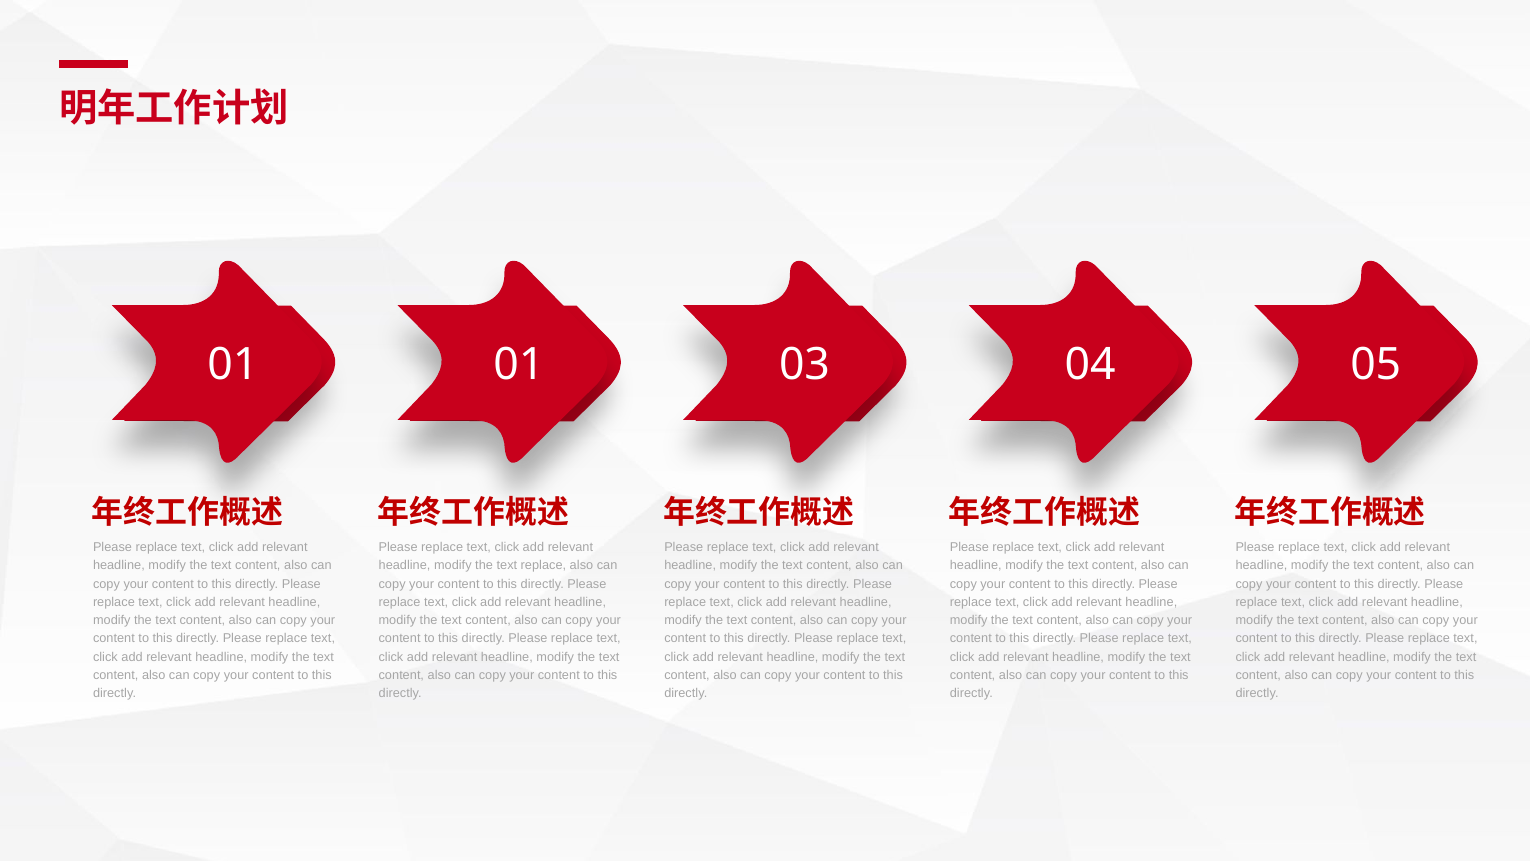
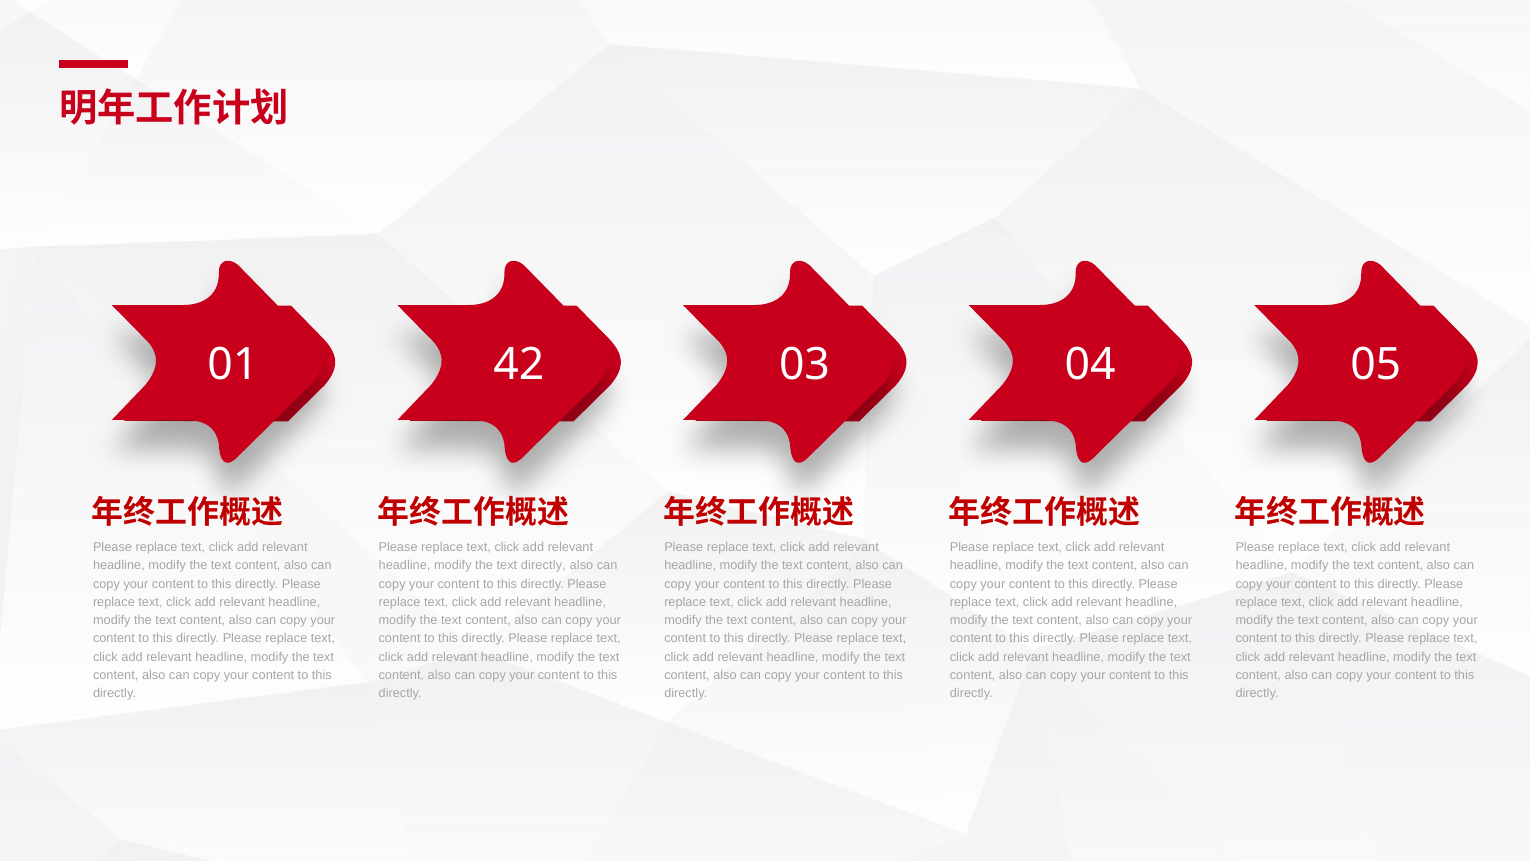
01 01: 01 -> 42
text replace: replace -> directly
